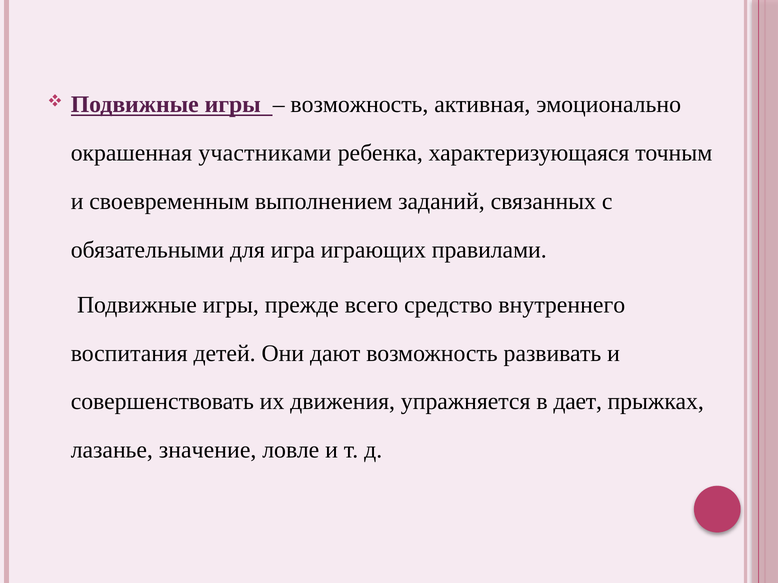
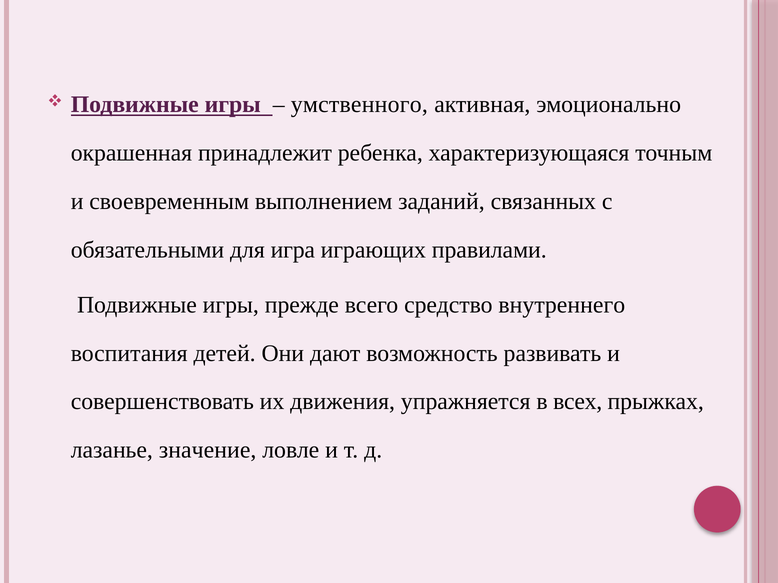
возможность at (359, 105): возможность -> умственного
участниками: участниками -> принадлежит
дает: дает -> всех
